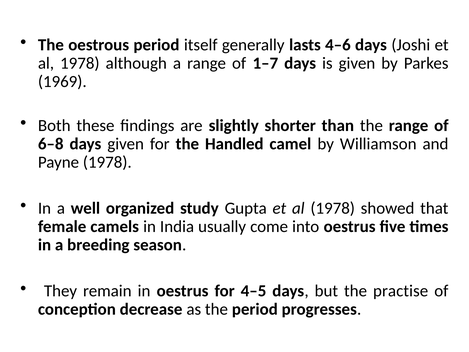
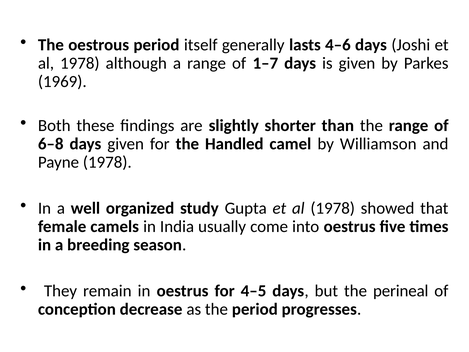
practise: practise -> perineal
